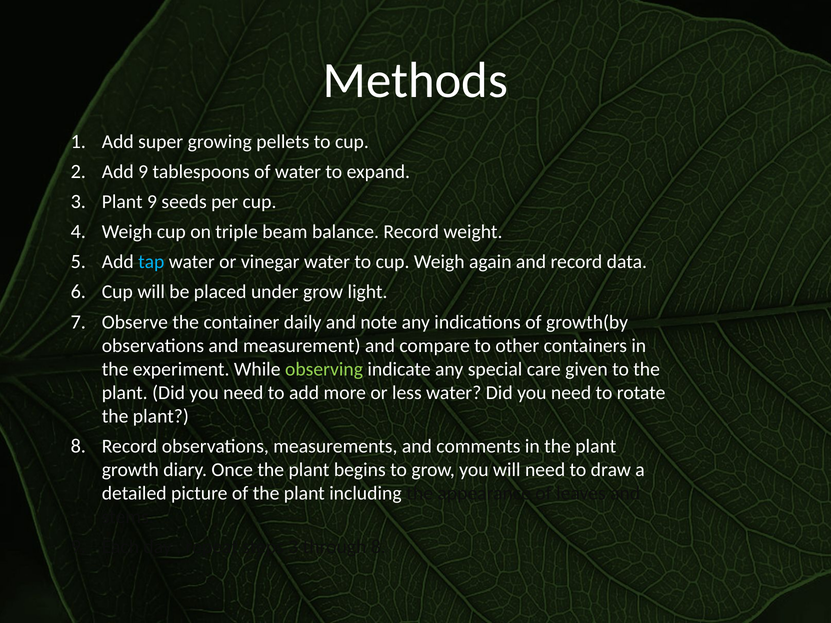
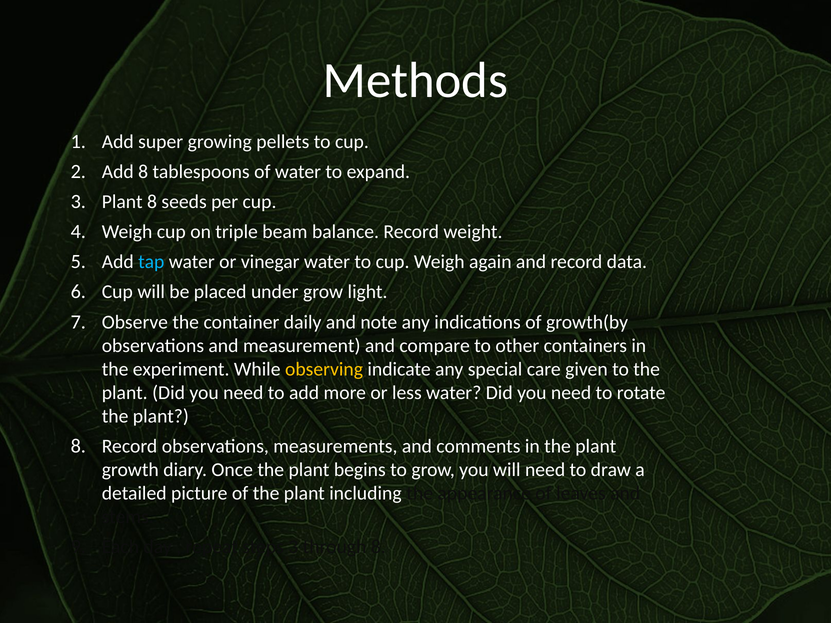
Add 9: 9 -> 8
3 Plant 9: 9 -> 8
observing colour: light green -> yellow
